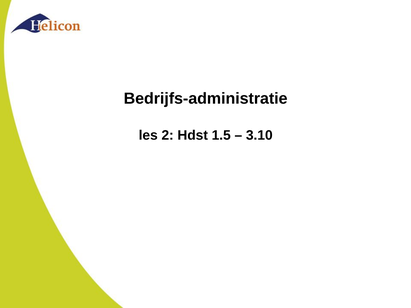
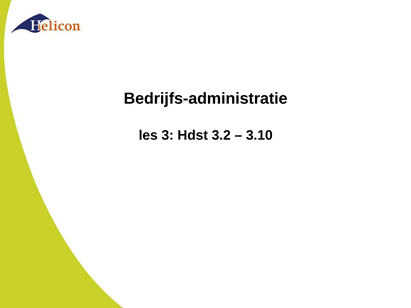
2: 2 -> 3
1.5: 1.5 -> 3.2
